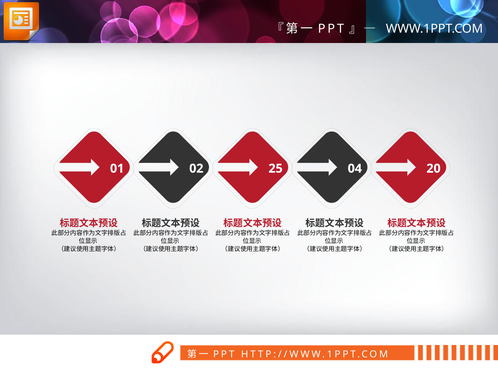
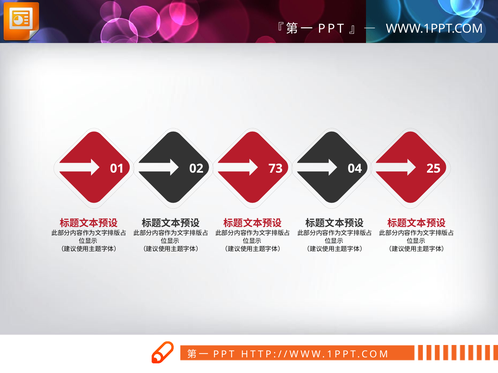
25: 25 -> 73
20: 20 -> 25
